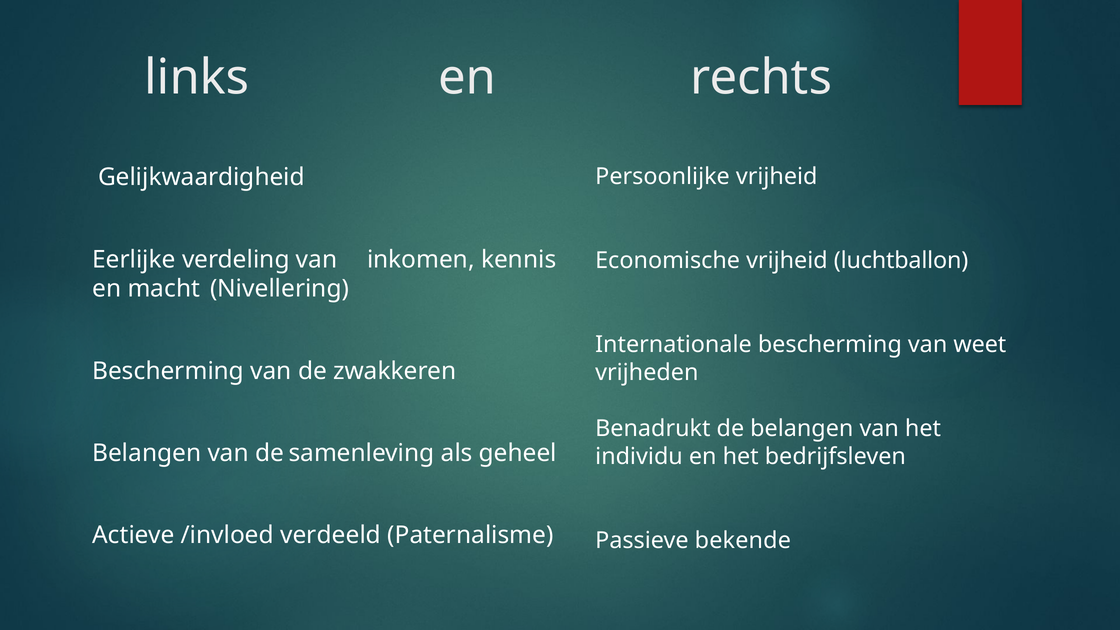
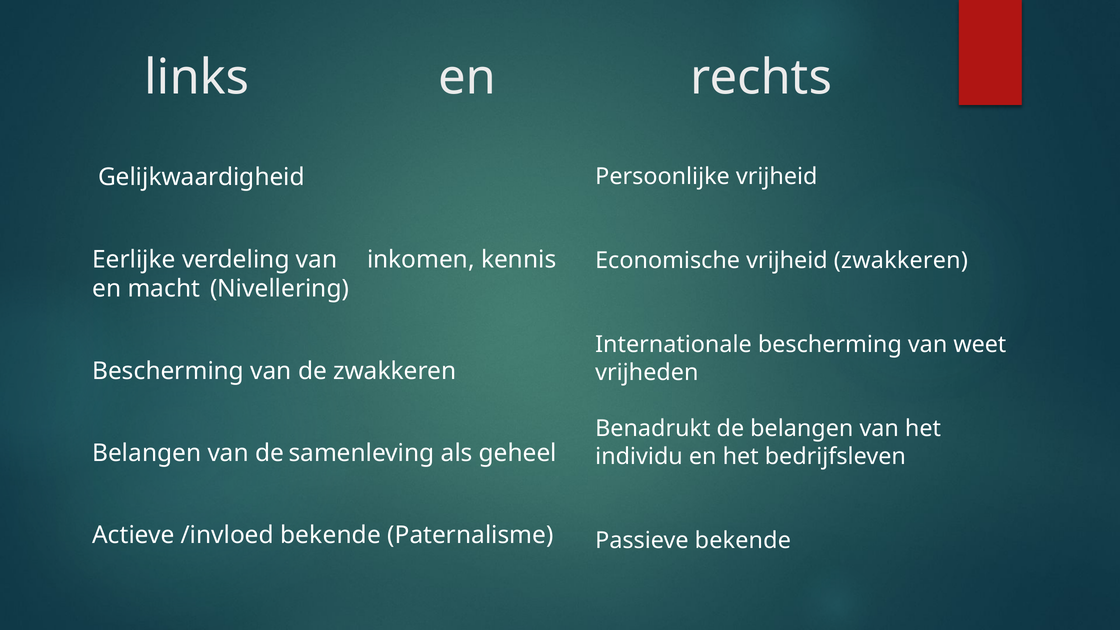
vrijheid luchtballon: luchtballon -> zwakkeren
/invloed verdeeld: verdeeld -> bekende
